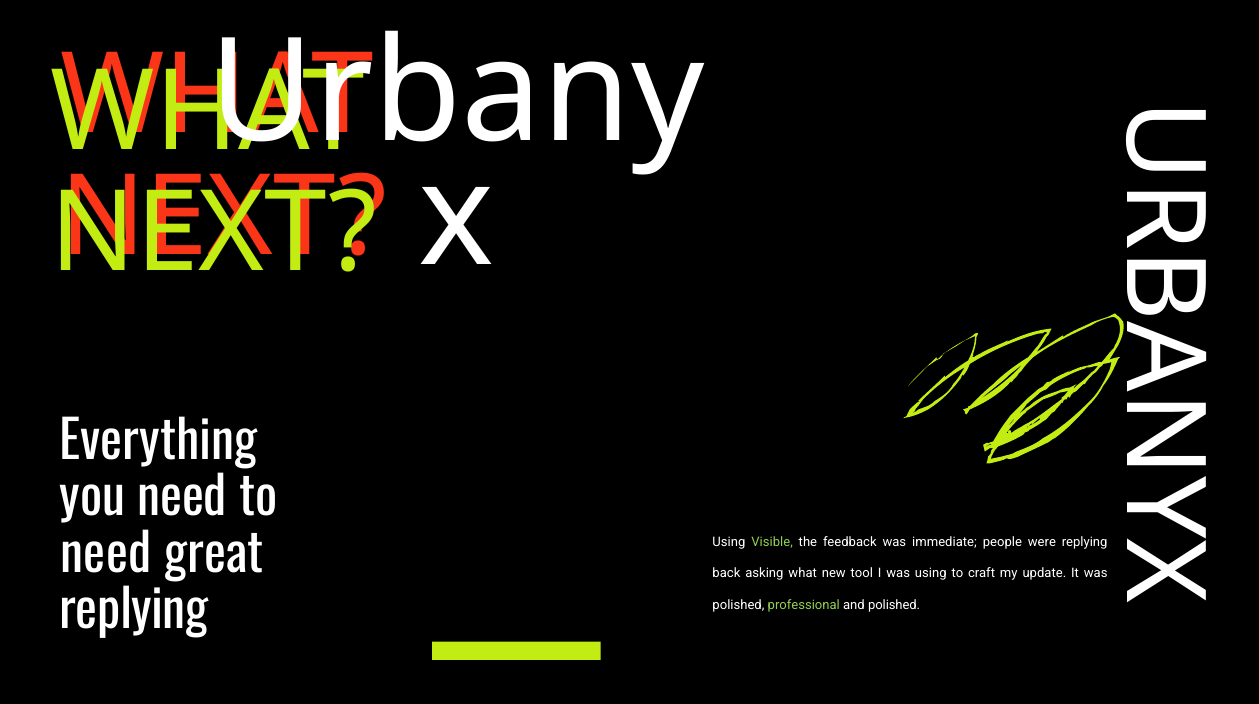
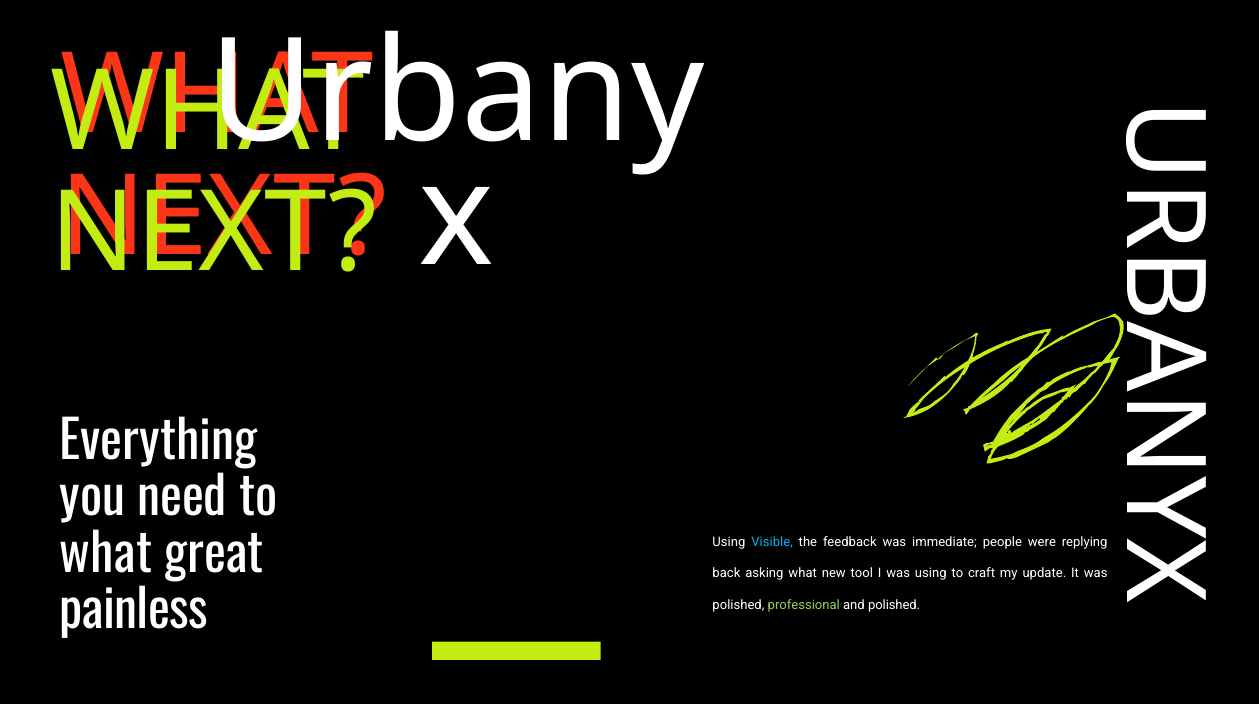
Visible colour: light green -> light blue
need at (106, 555): need -> what
replying at (134, 611): replying -> painless
